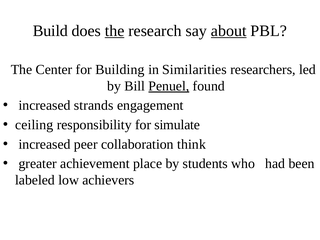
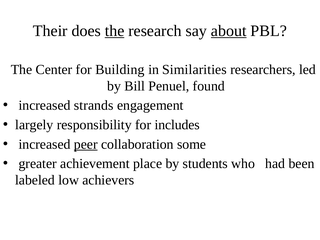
Build: Build -> Their
Penuel underline: present -> none
ceiling: ceiling -> largely
simulate: simulate -> includes
peer underline: none -> present
think: think -> some
